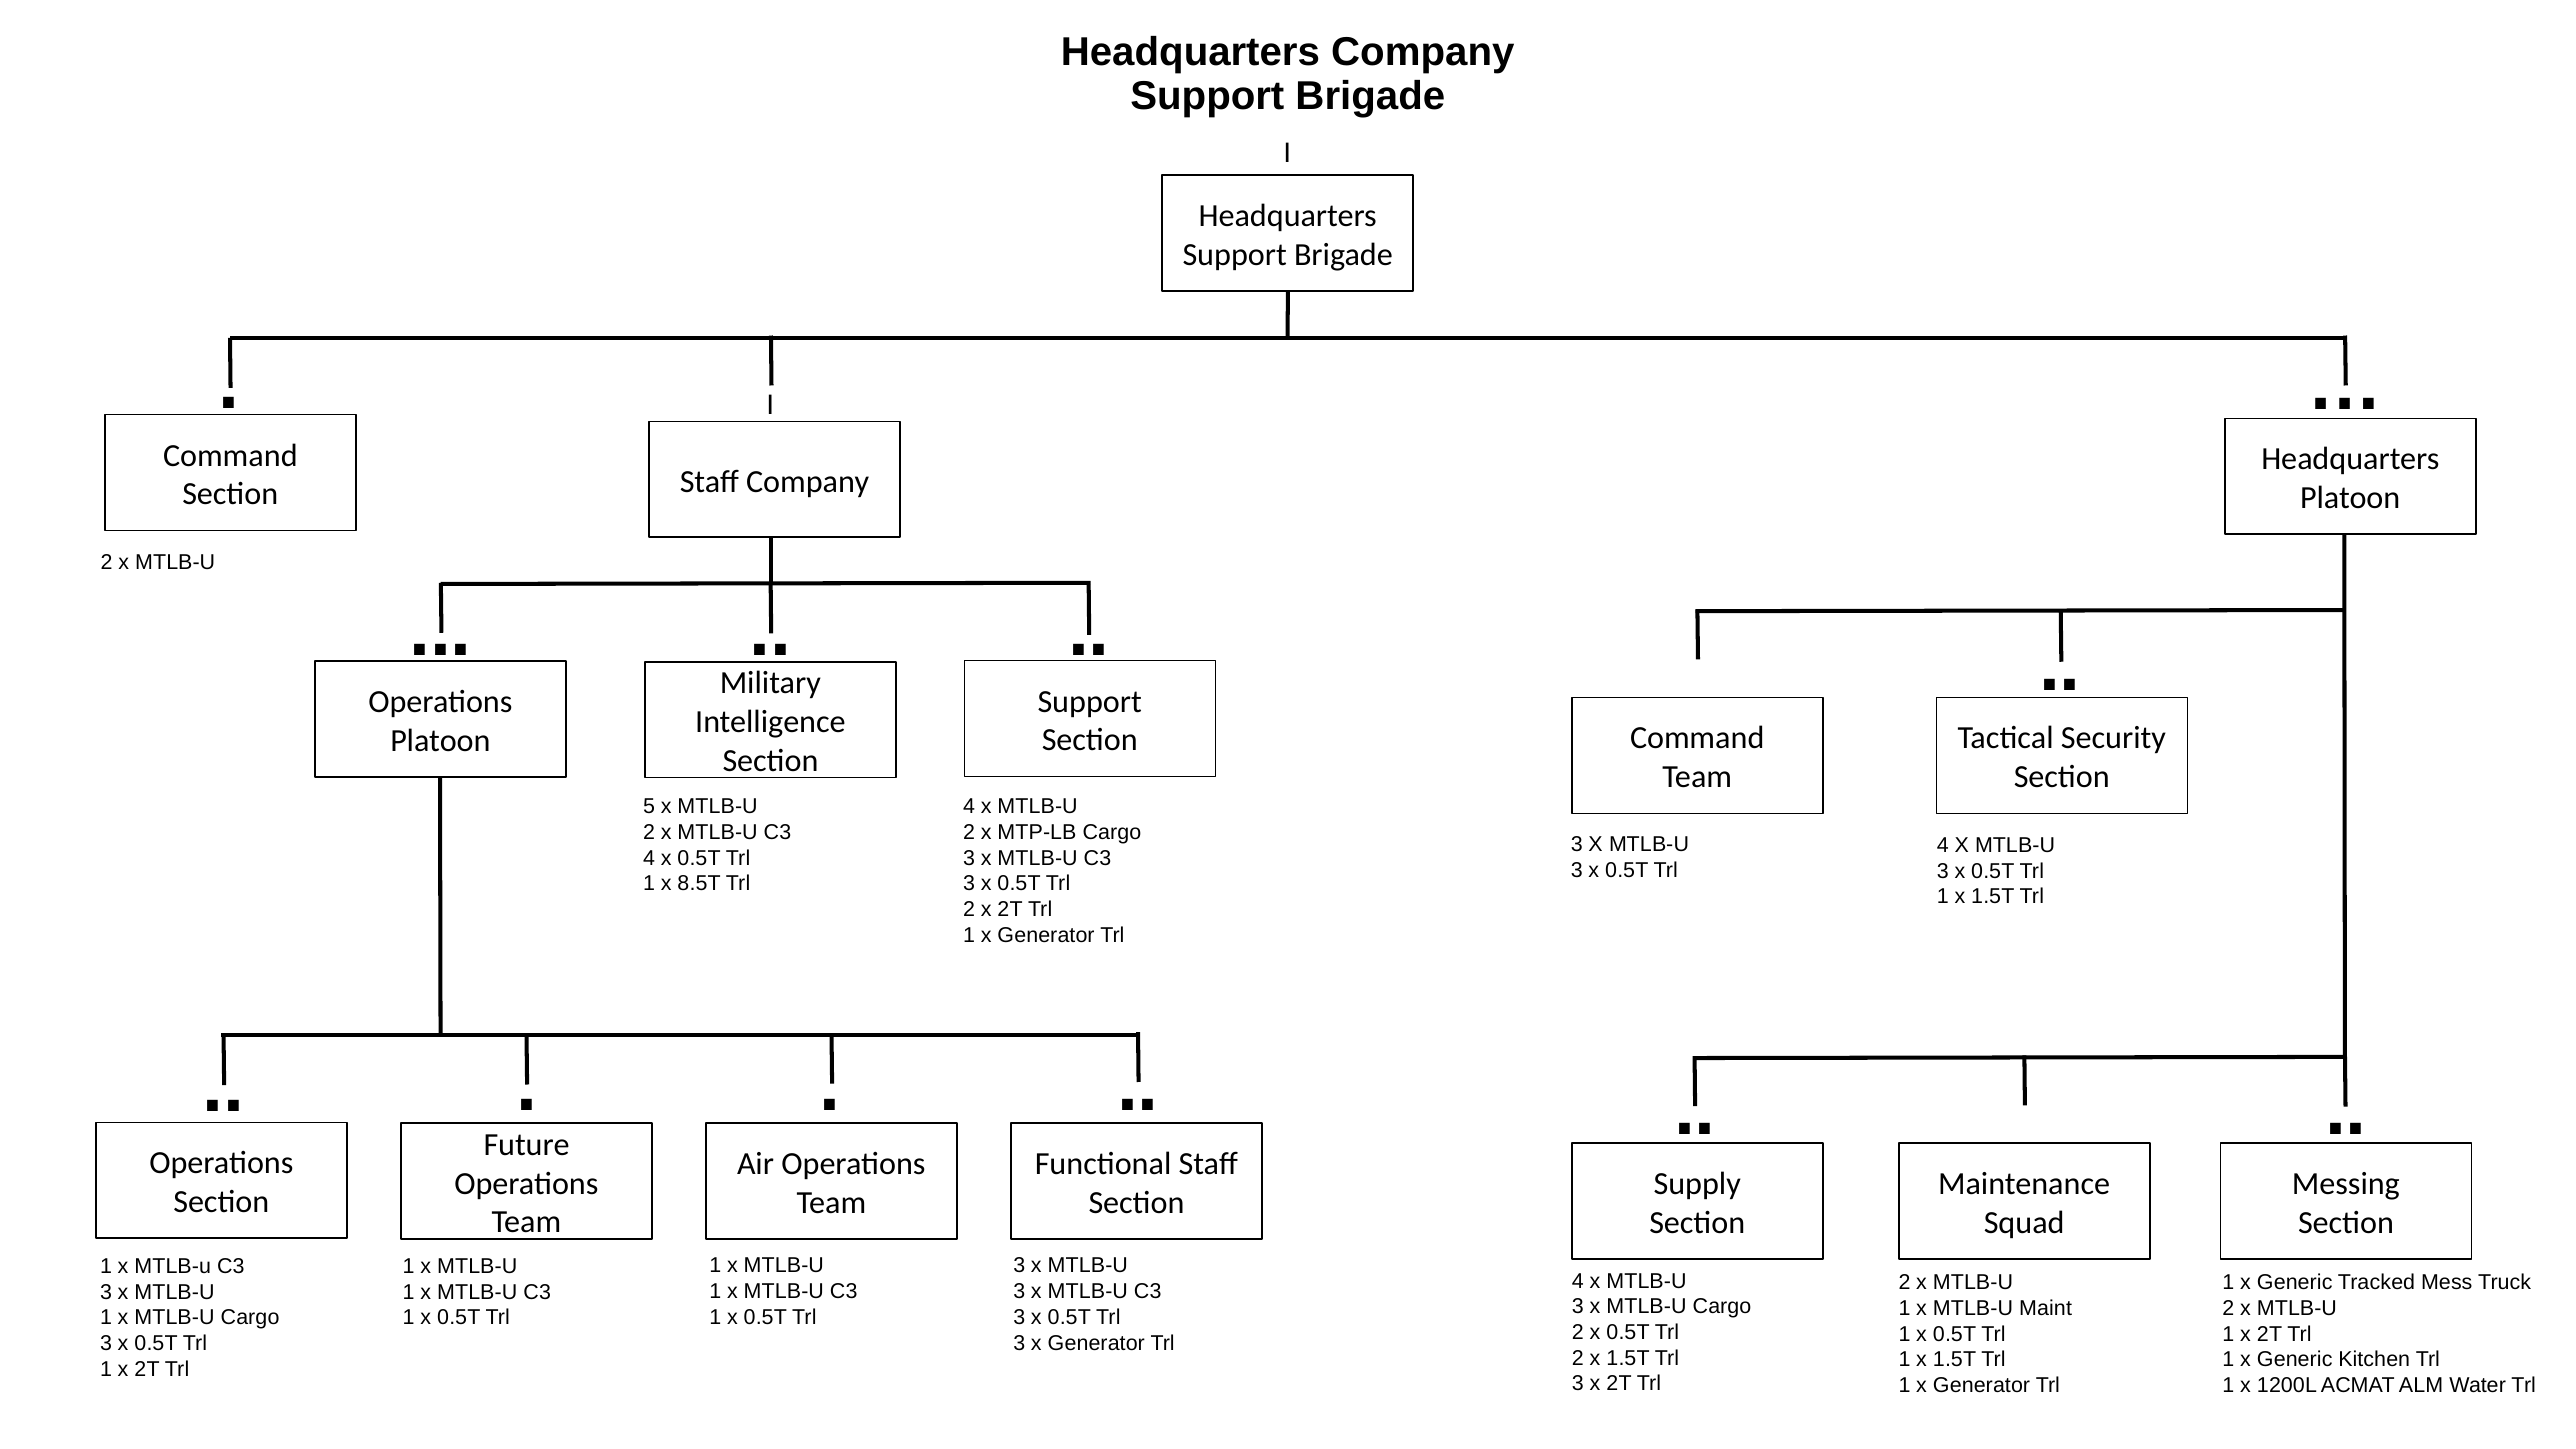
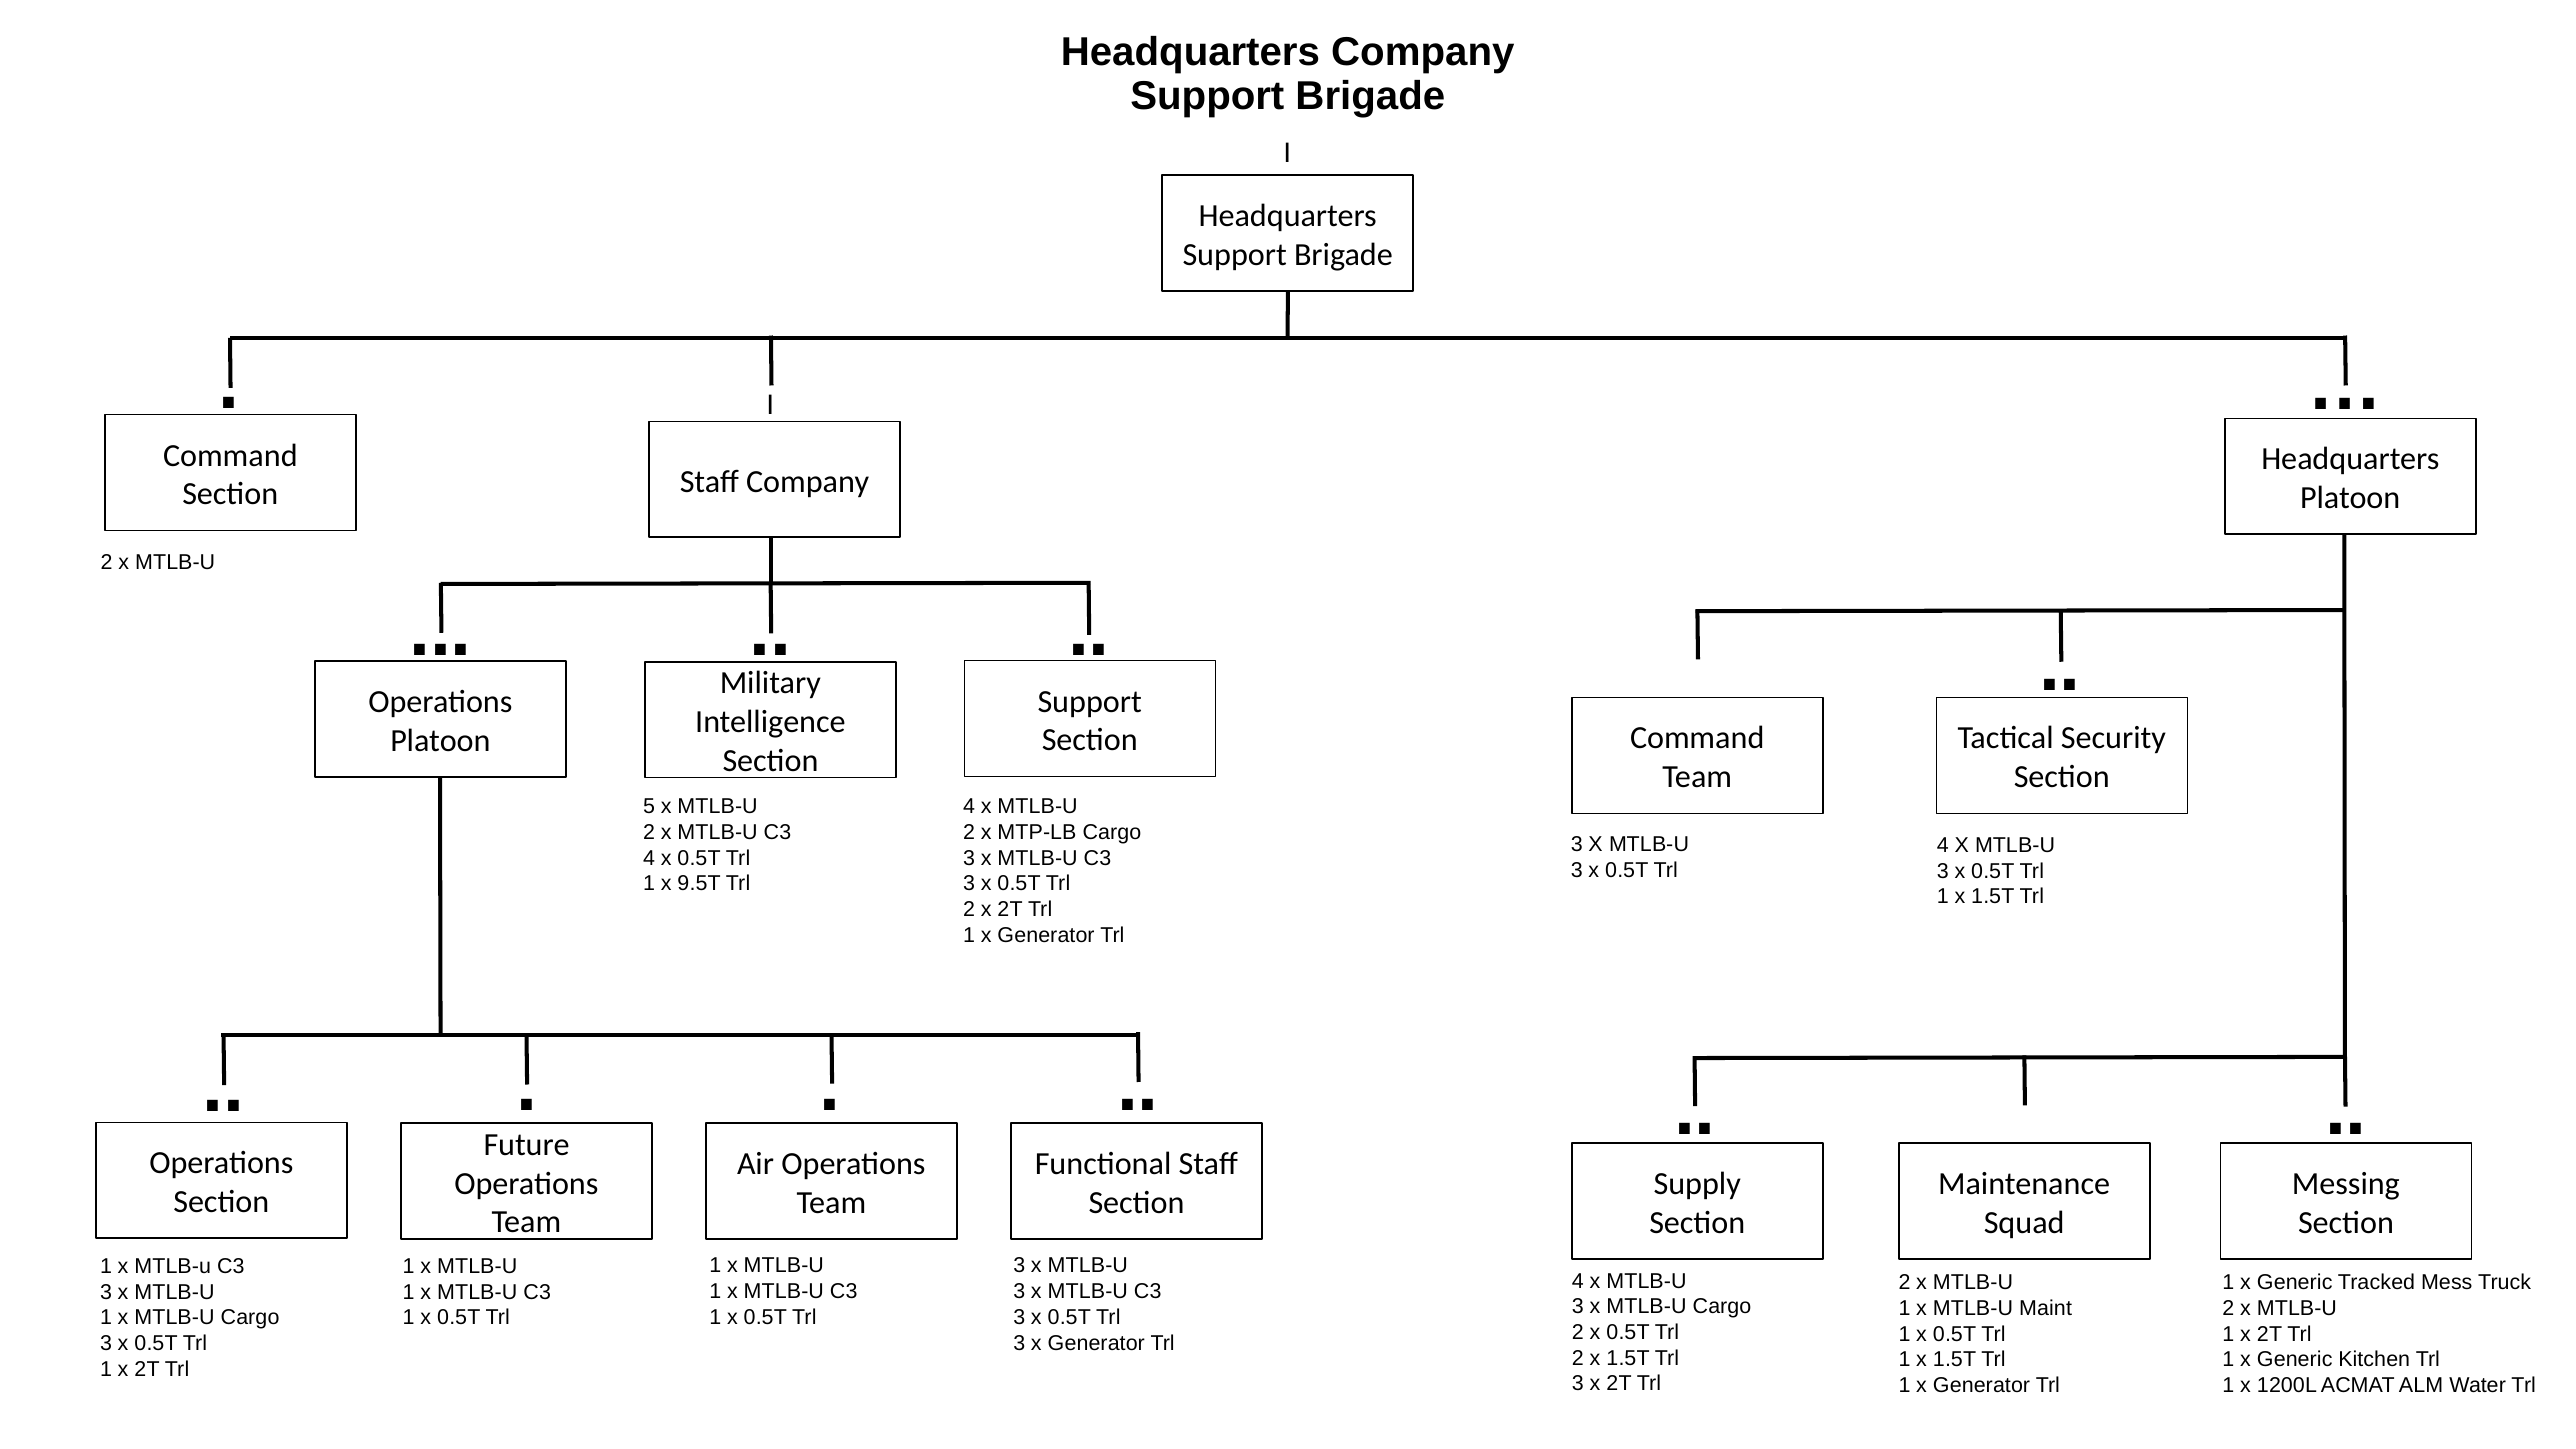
8.5T: 8.5T -> 9.5T
